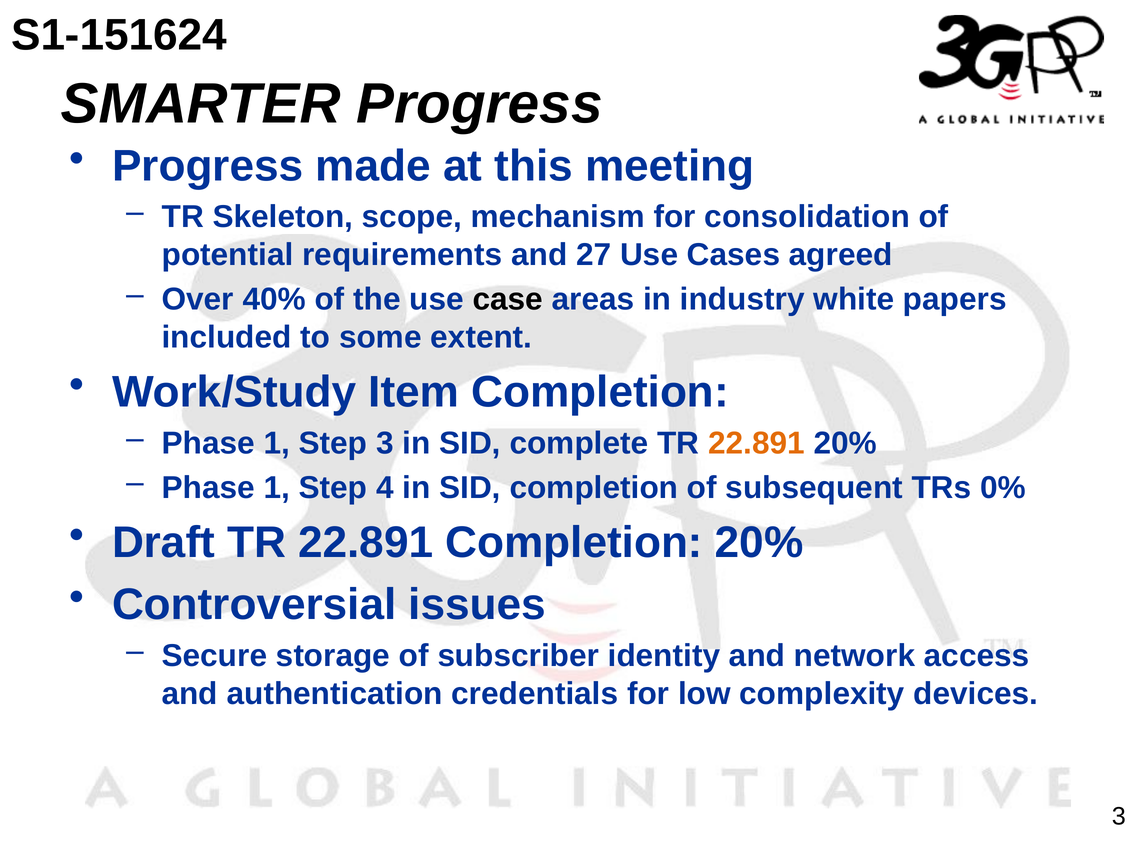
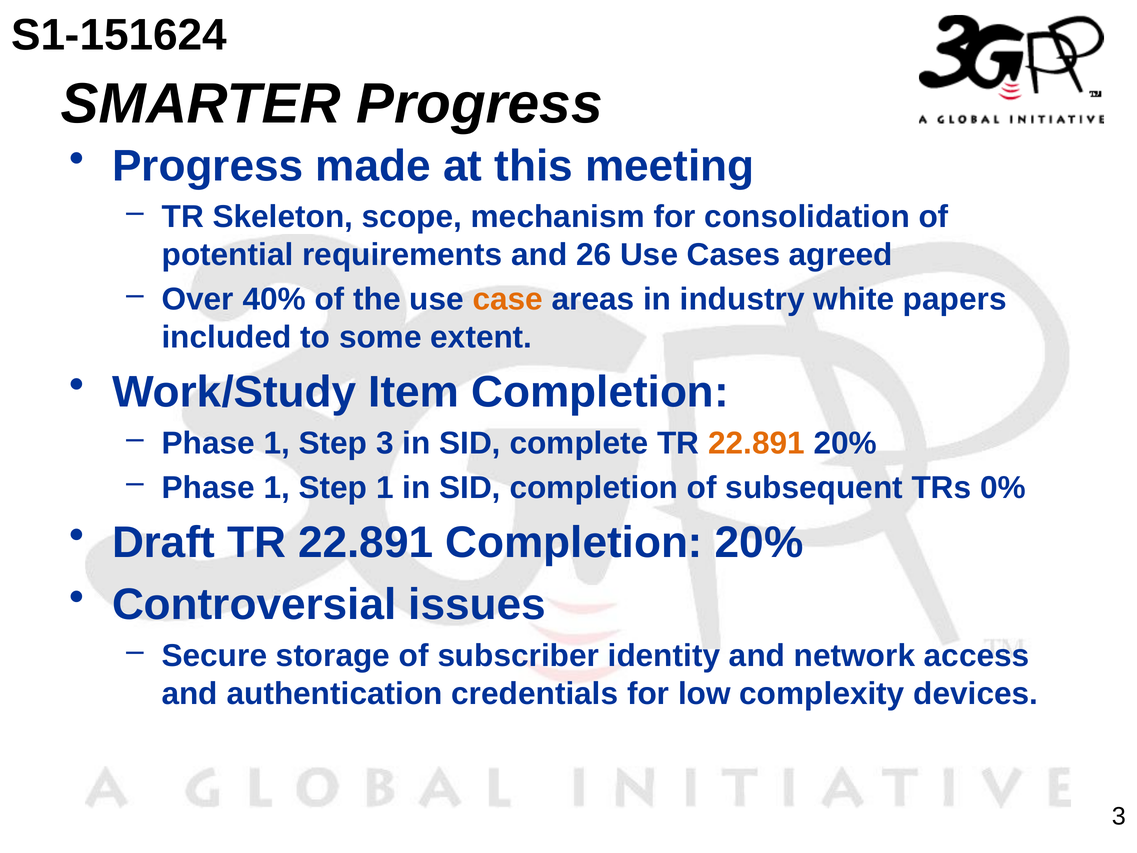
27: 27 -> 26
case colour: black -> orange
Step 4: 4 -> 1
